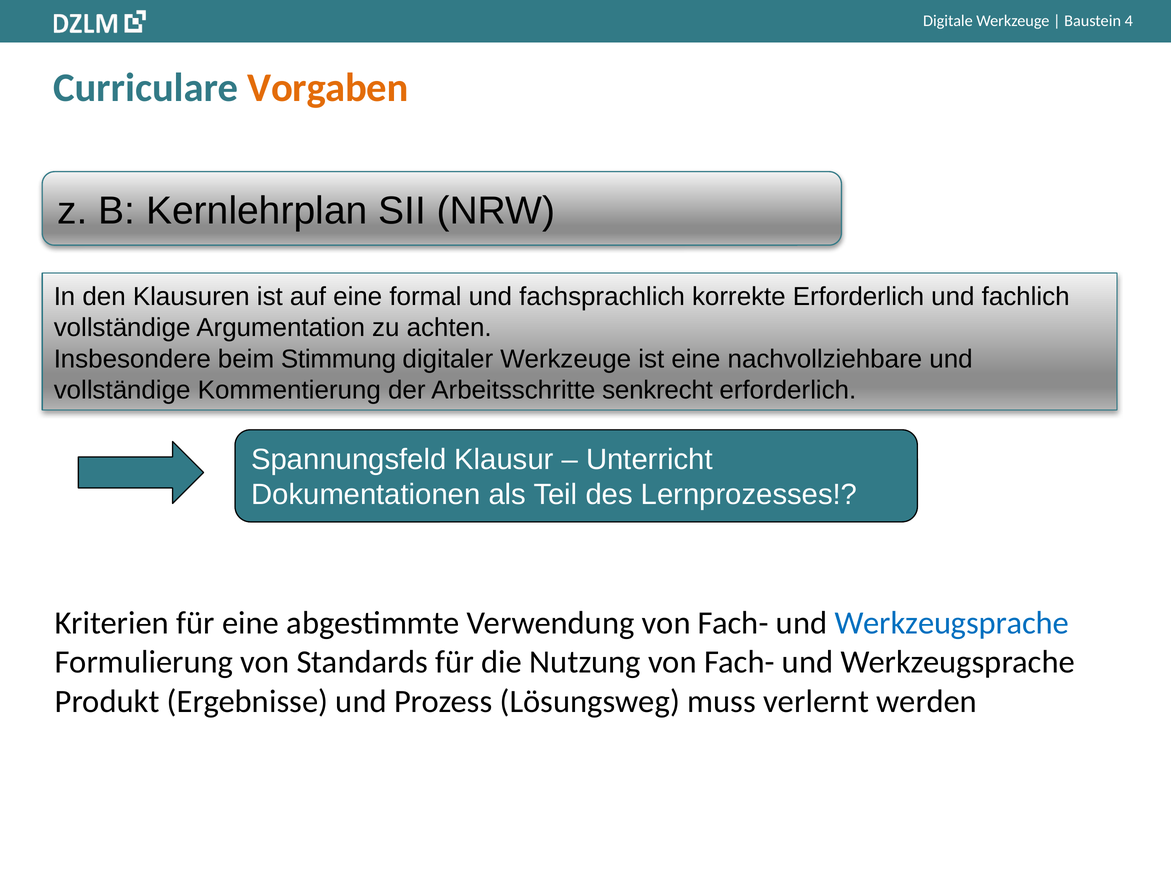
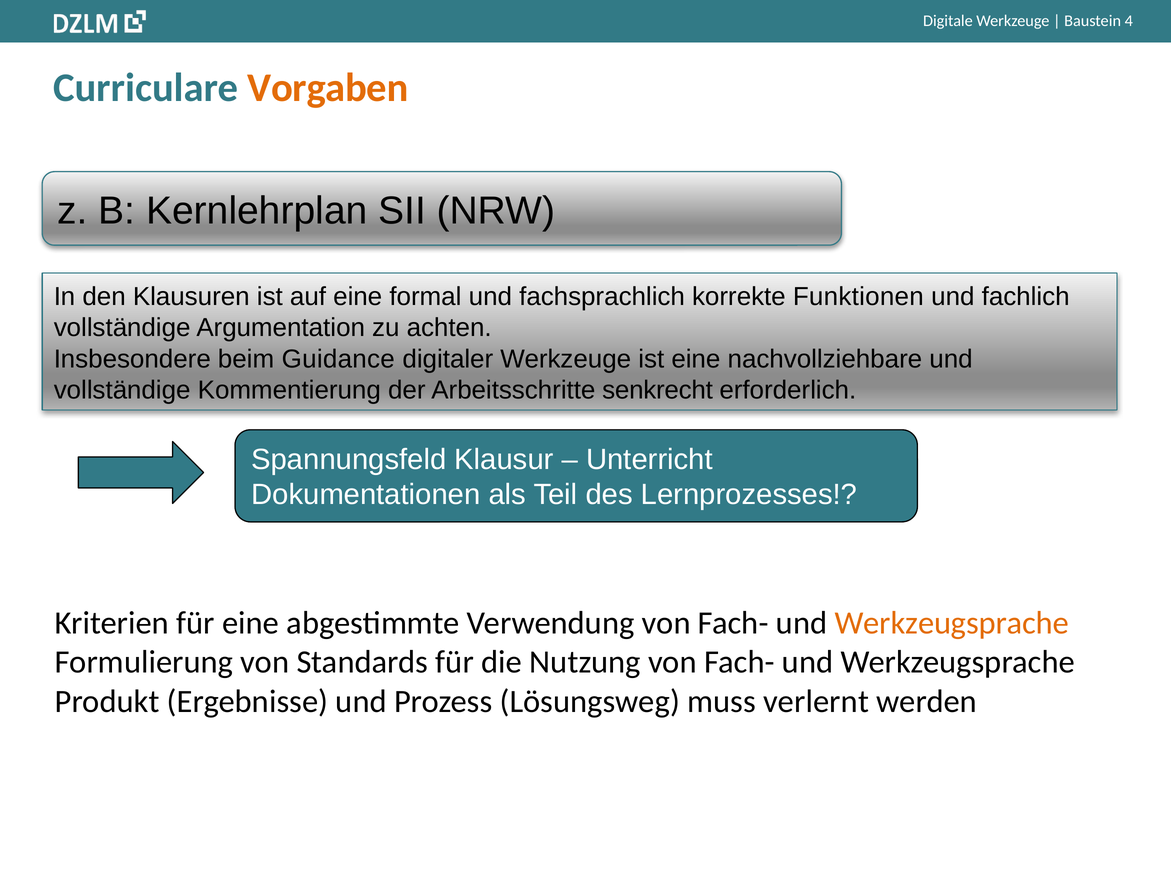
korrekte Erforderlich: Erforderlich -> Funktionen
Stimmung: Stimmung -> Guidance
Werkzeugsprache at (952, 623) colour: blue -> orange
